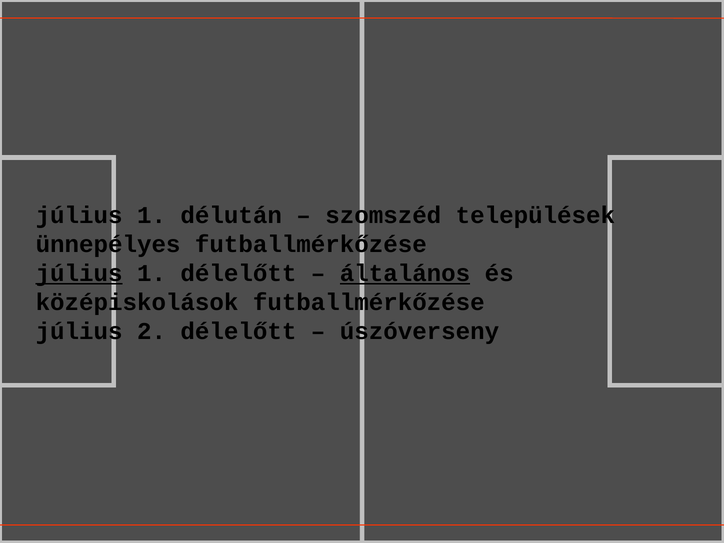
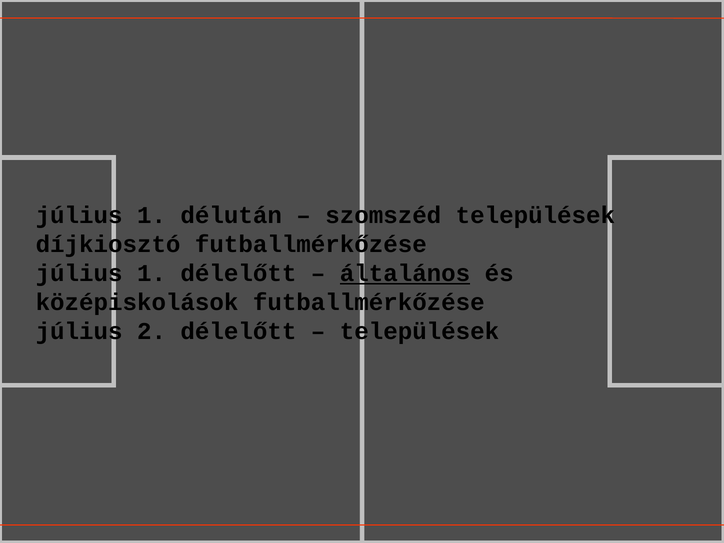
ünnepélyes: ünnepélyes -> díjkiosztó
július at (79, 273) underline: present -> none
úszóverseny at (419, 331): úszóverseny -> települések
